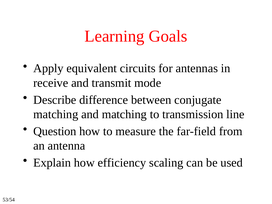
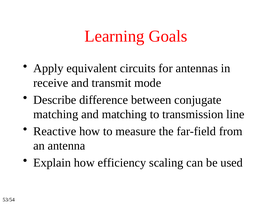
Question: Question -> Reactive
